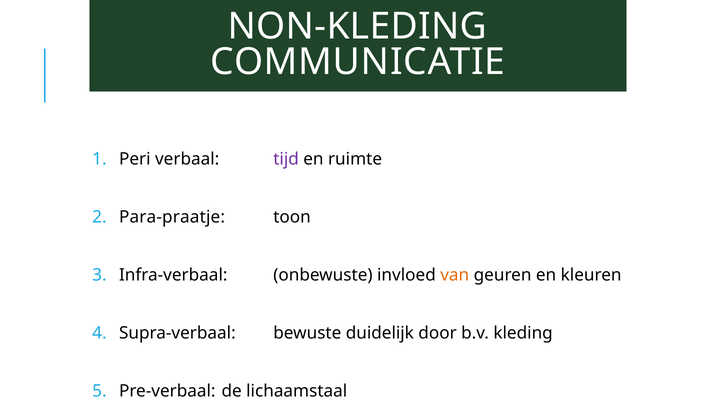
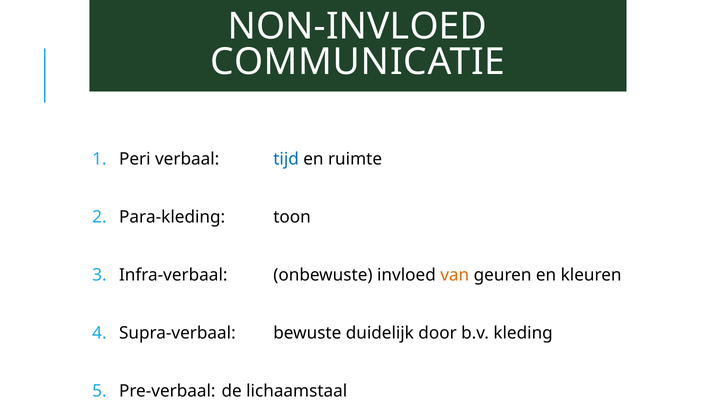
NON-KLEDING: NON-KLEDING -> NON-INVLOED
tijd colour: purple -> blue
Para-praatje: Para-praatje -> Para-kleding
